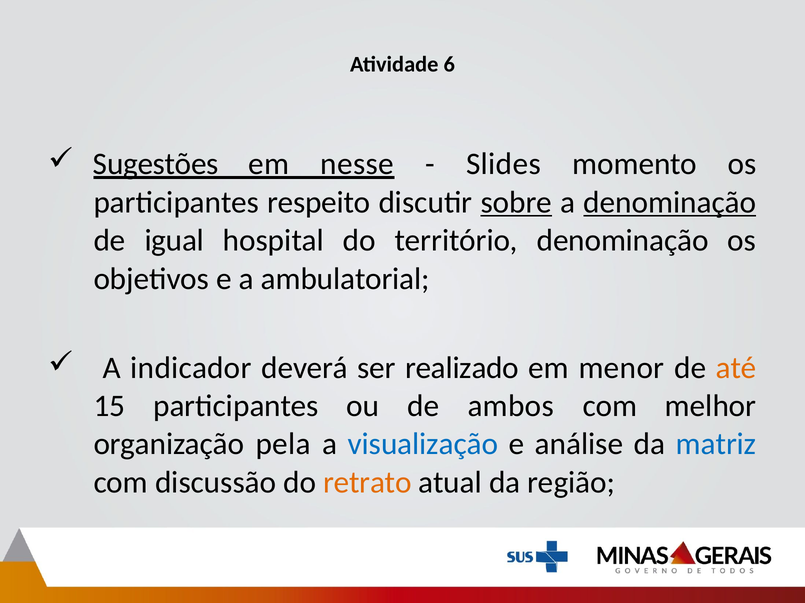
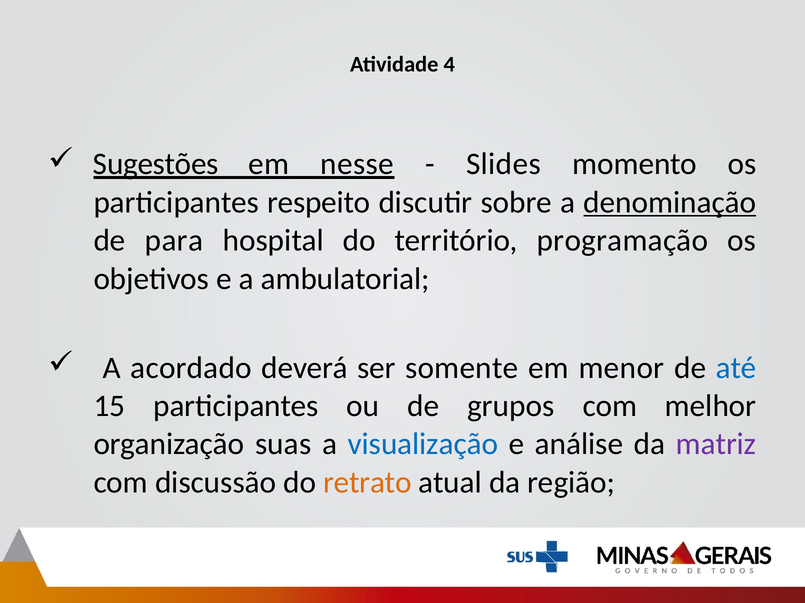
6: 6 -> 4
sobre underline: present -> none
igual: igual -> para
território denominação: denominação -> programação
indicador: indicador -> acordado
realizado: realizado -> somente
até colour: orange -> blue
ambos: ambos -> grupos
pela: pela -> suas
matriz colour: blue -> purple
